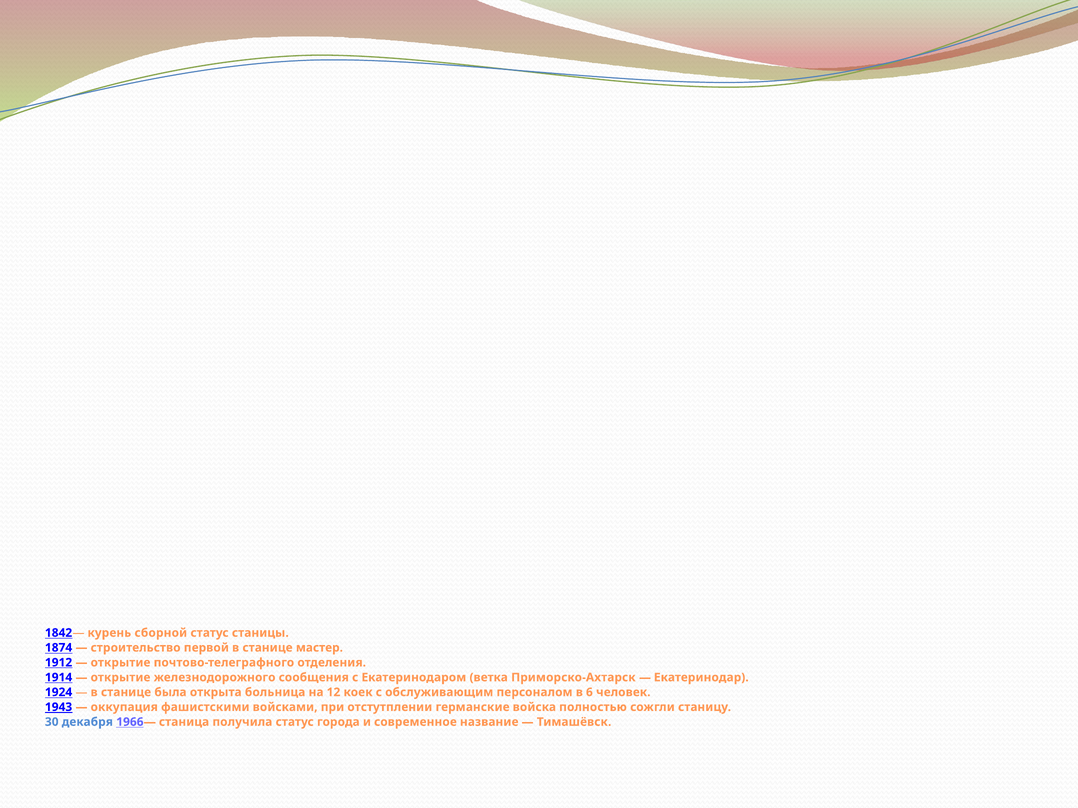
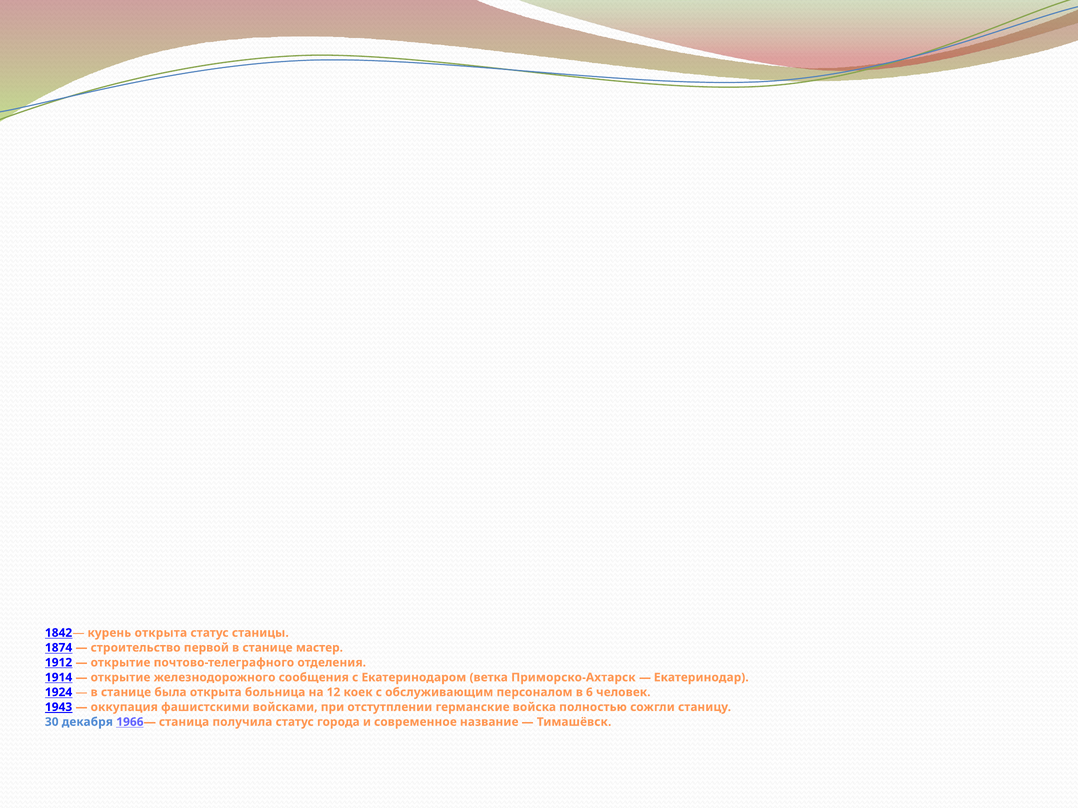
курень сборной: сборной -> открыта
